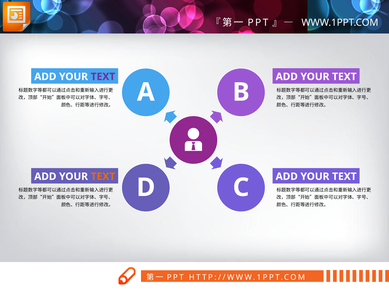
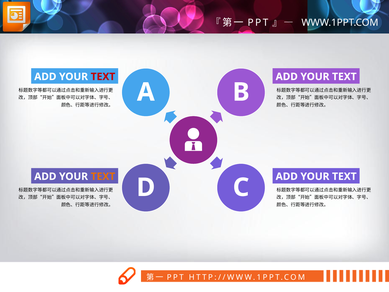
TEXT at (103, 77) colour: purple -> red
